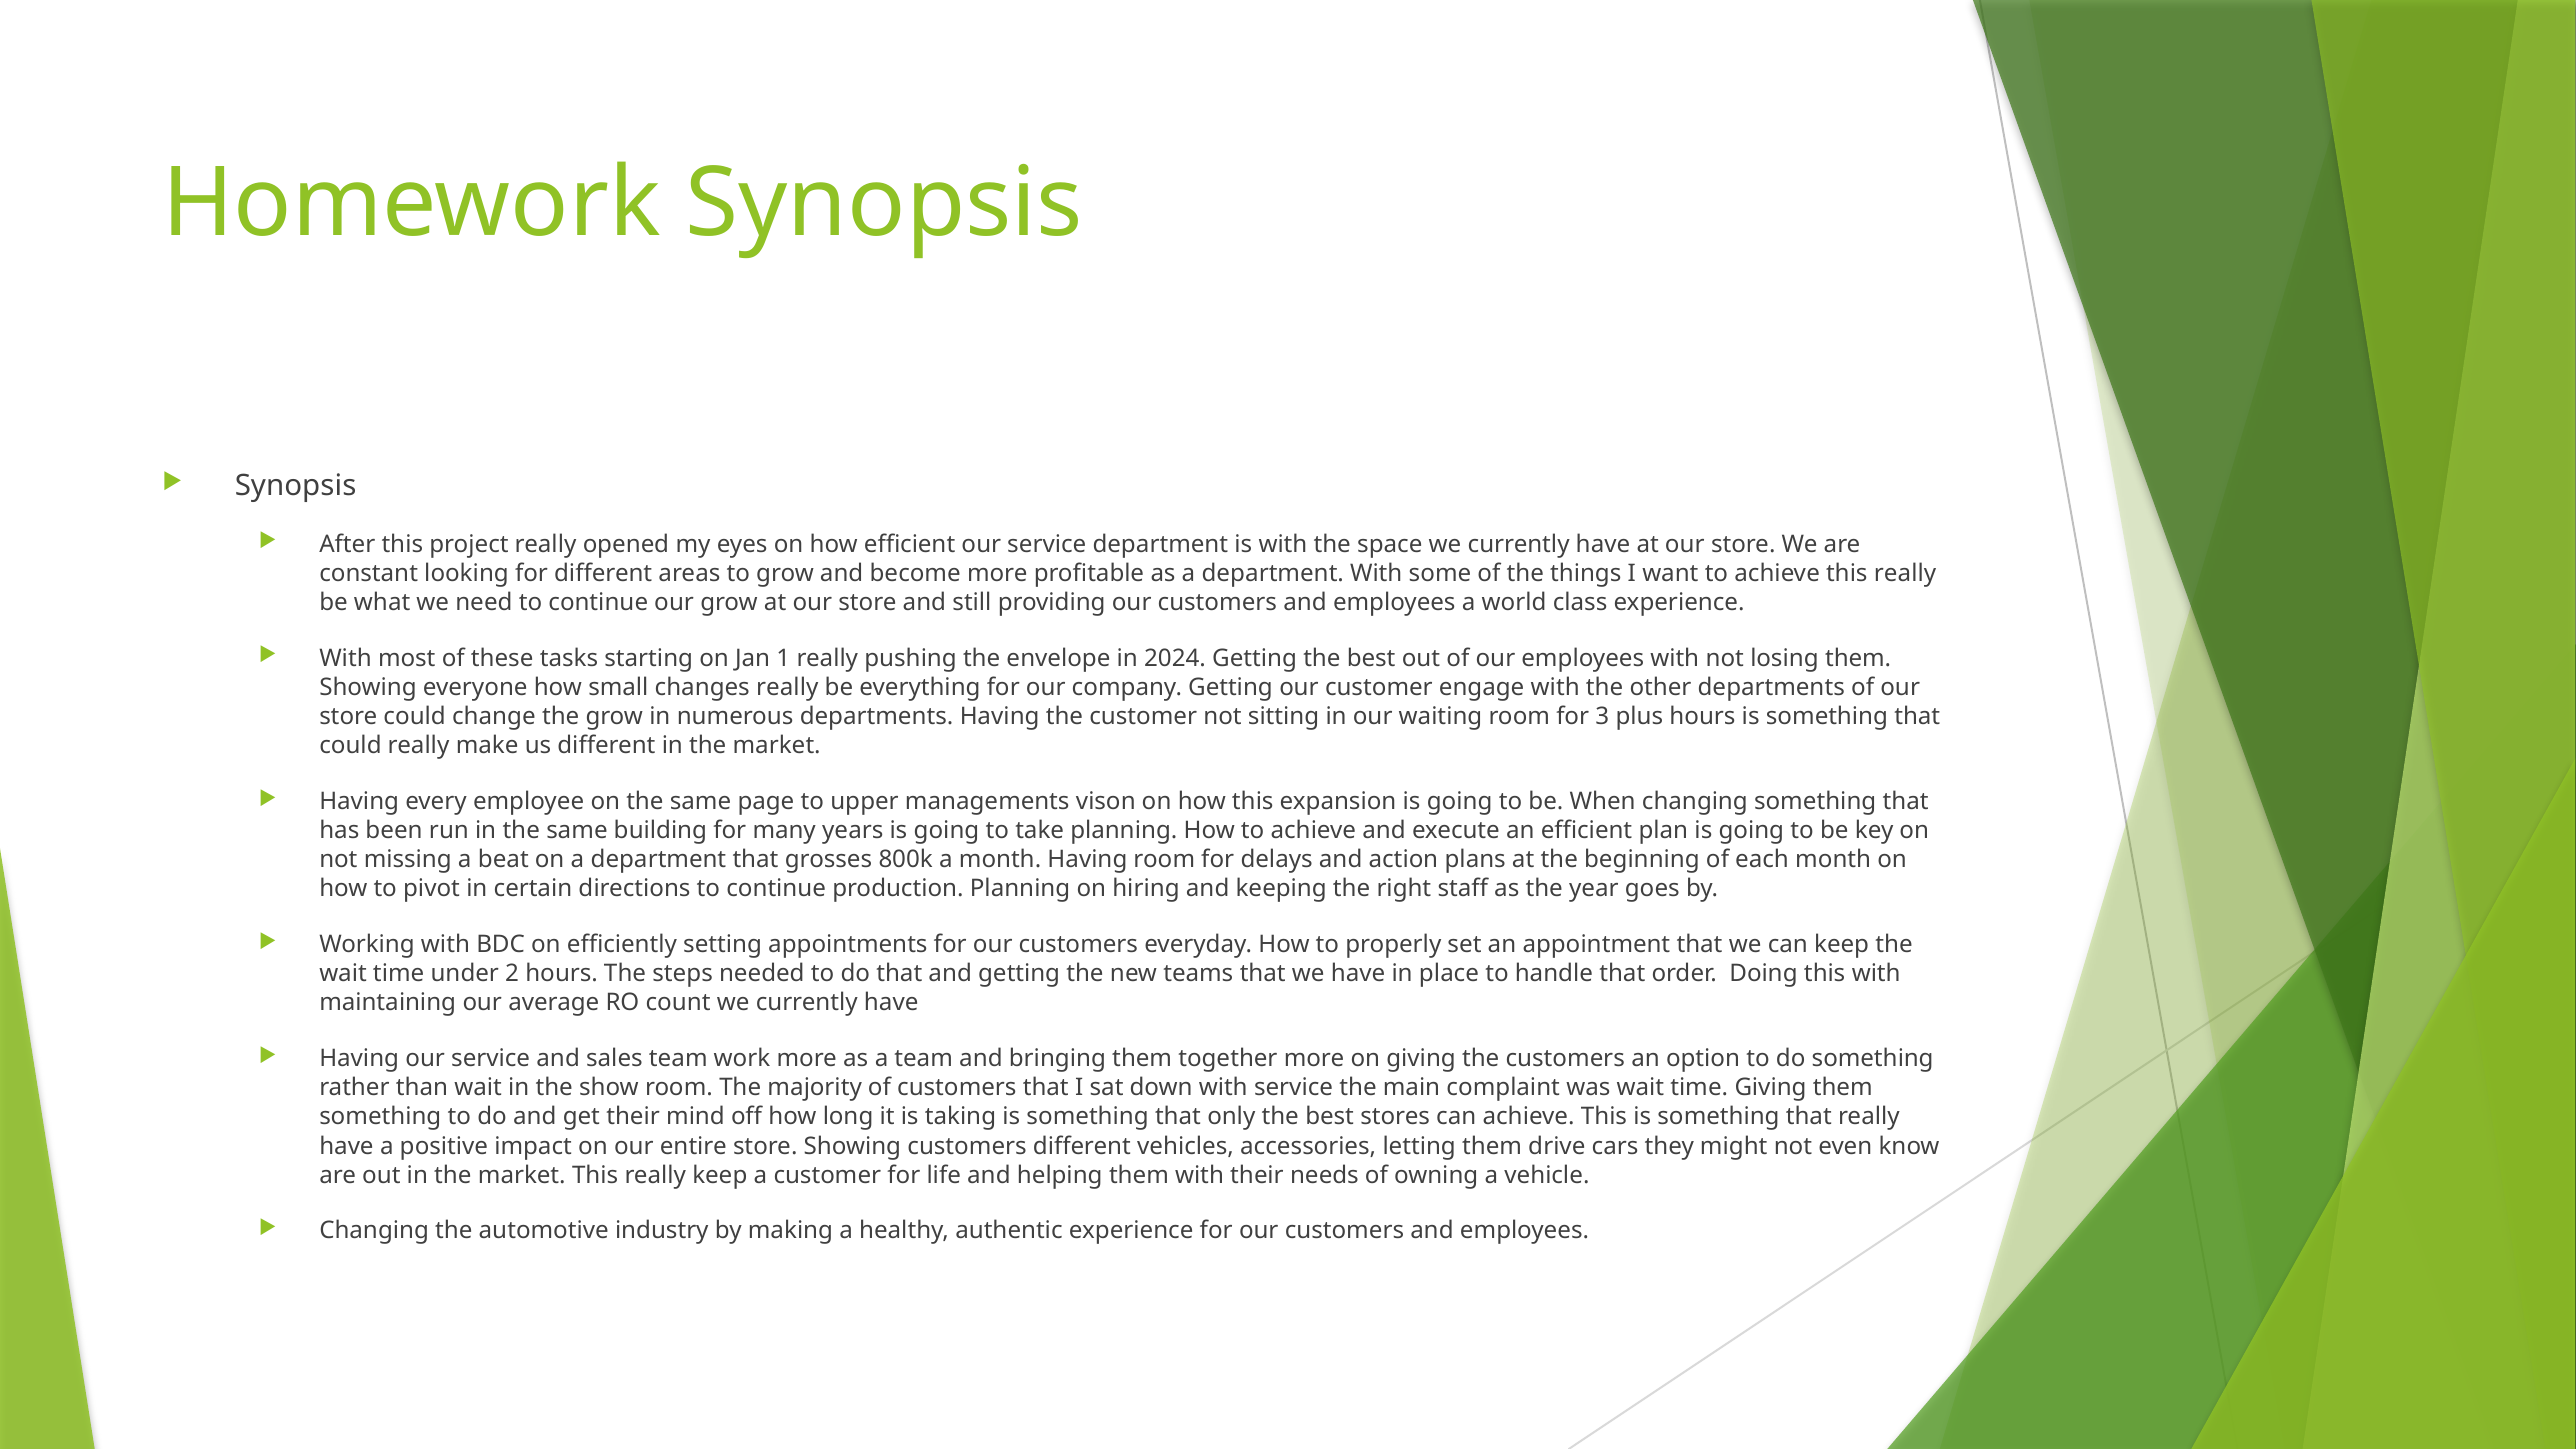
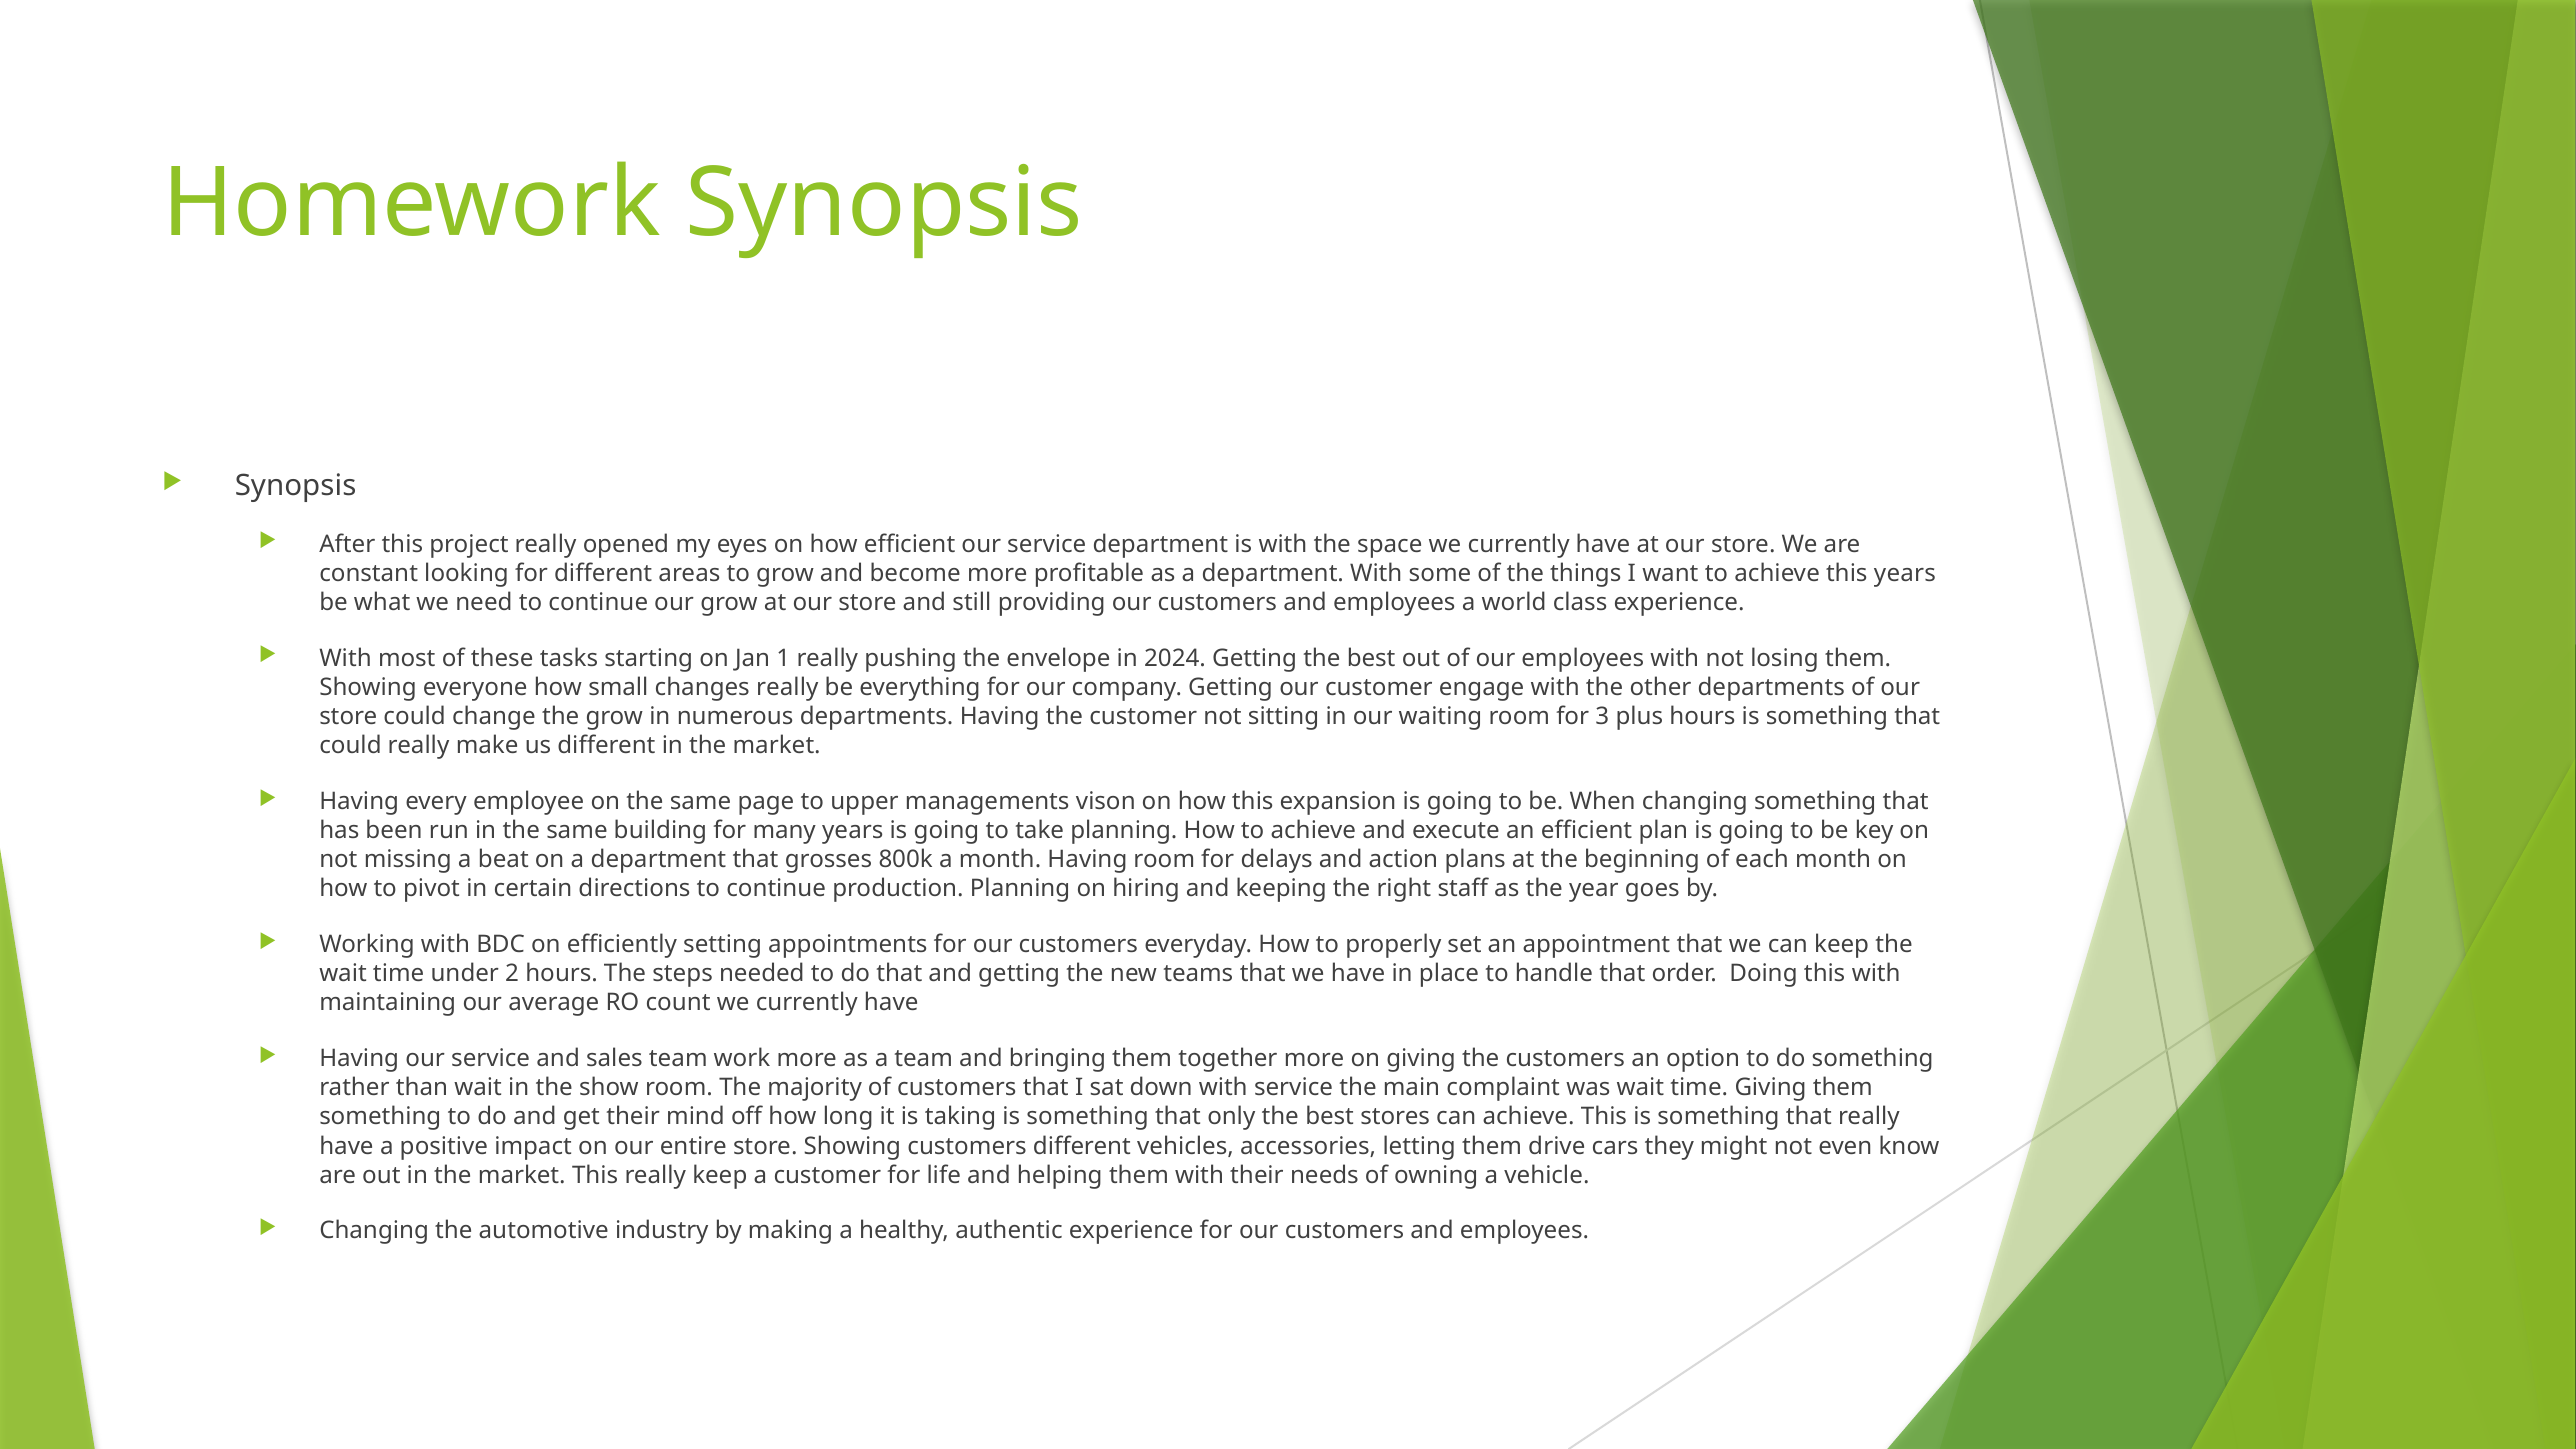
achieve this really: really -> years
